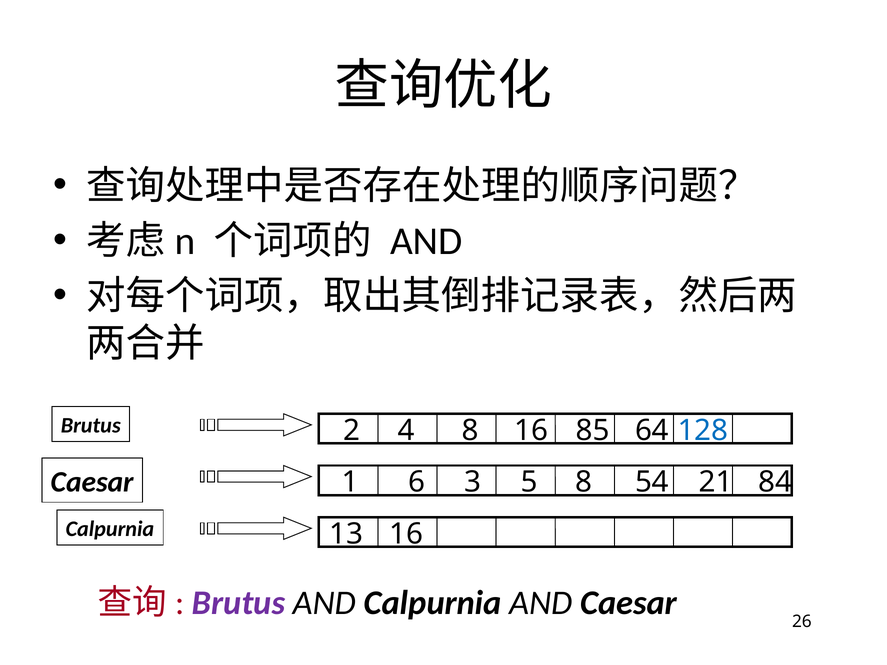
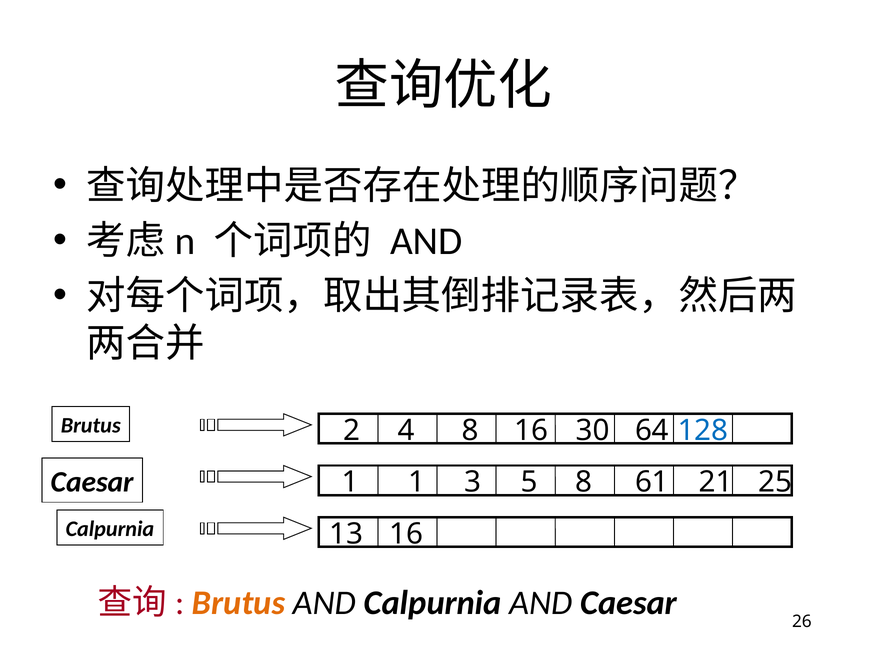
85: 85 -> 30
1 6: 6 -> 1
54: 54 -> 61
84: 84 -> 25
Brutus at (239, 603) colour: purple -> orange
